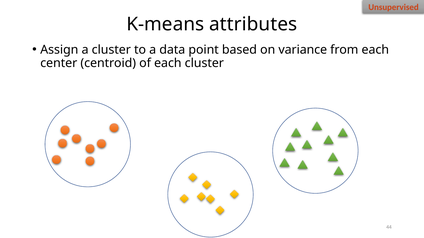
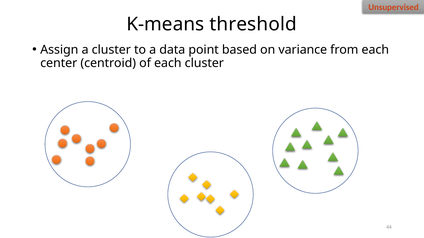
attributes: attributes -> threshold
